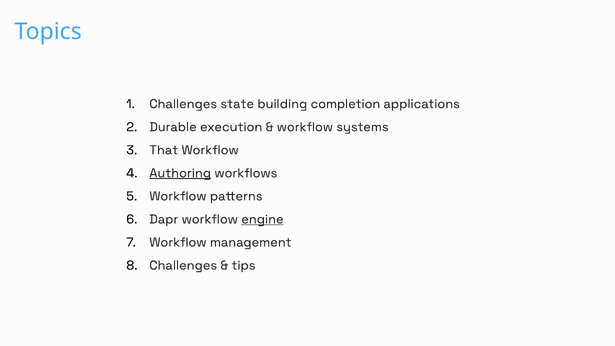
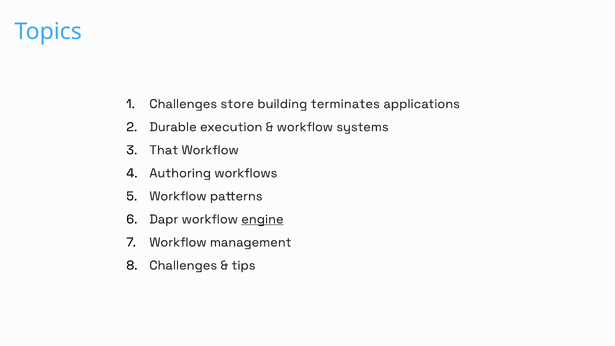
state: state -> store
completion: completion -> terminates
Authoring underline: present -> none
